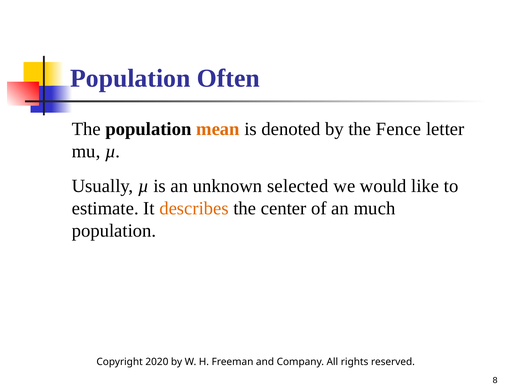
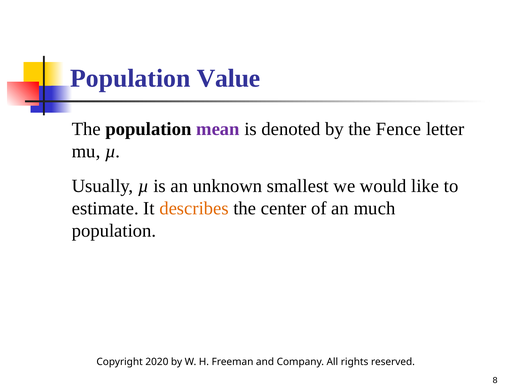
Often: Often -> Value
mean colour: orange -> purple
selected: selected -> smallest
